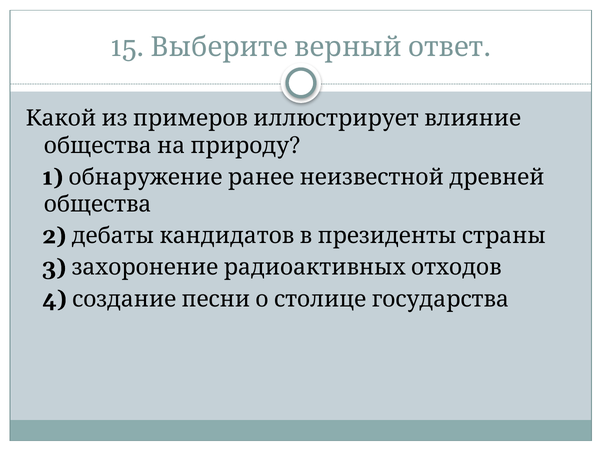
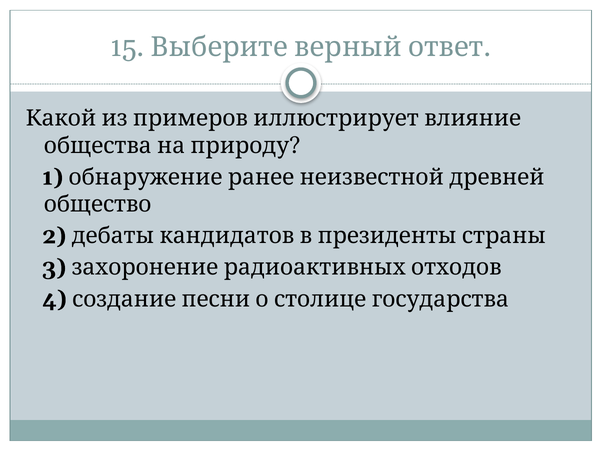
общества: общества -> общество
